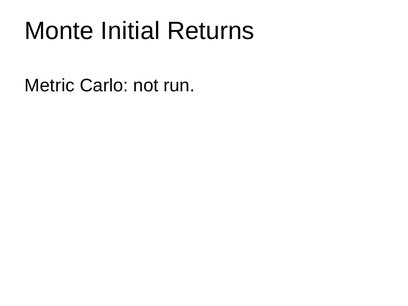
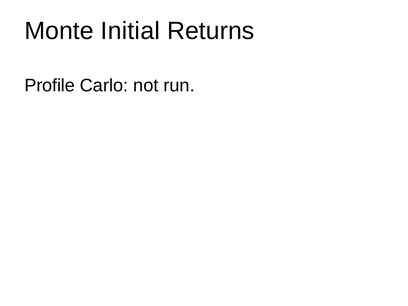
Metric: Metric -> Profile
